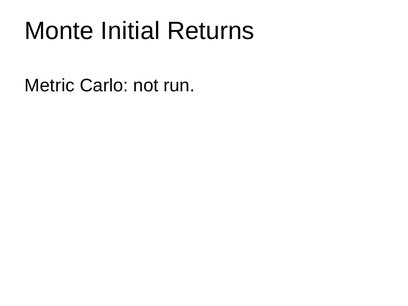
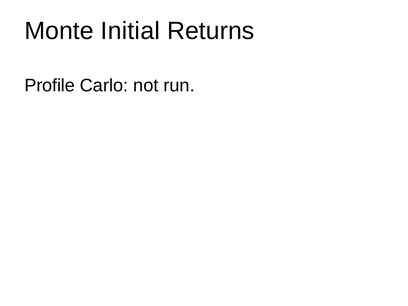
Metric: Metric -> Profile
